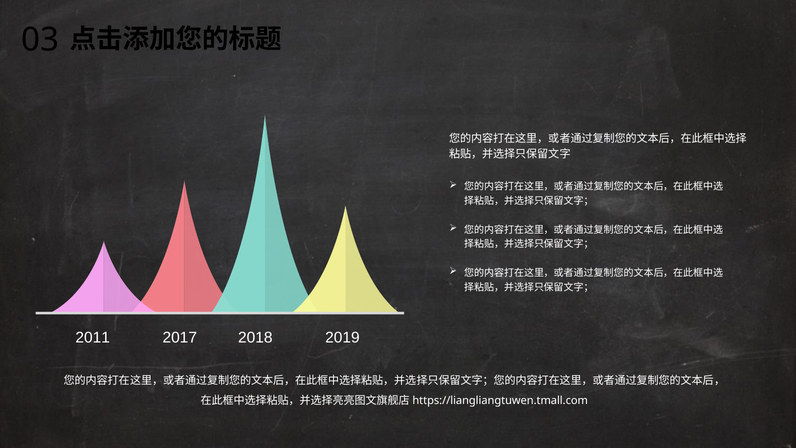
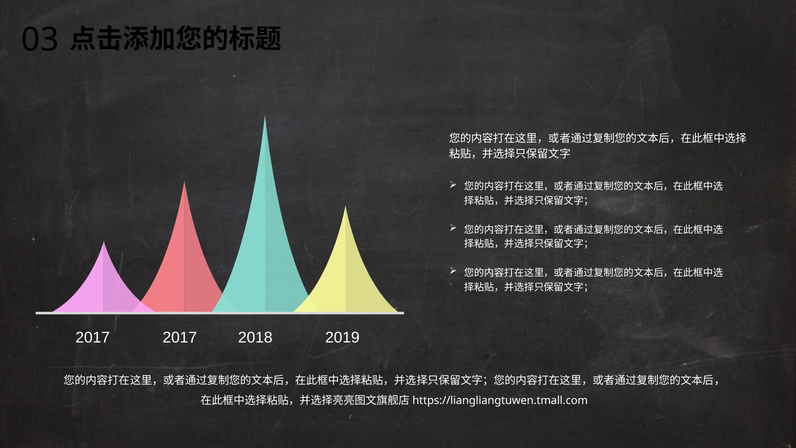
2011 at (93, 338): 2011 -> 2017
